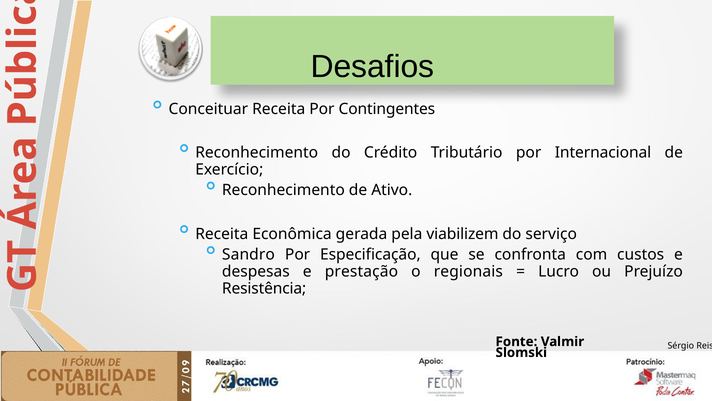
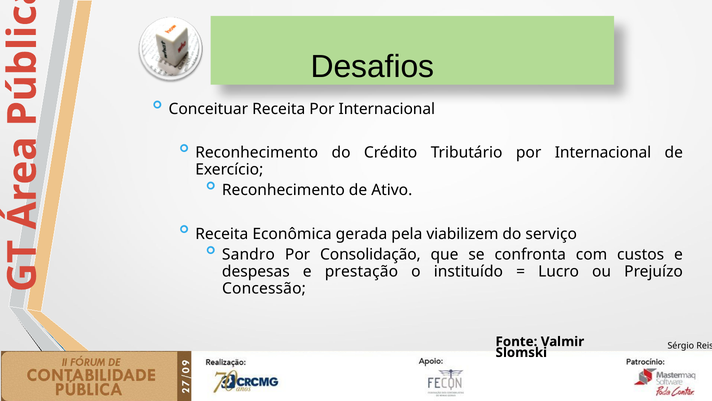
Receita Por Contingentes: Contingentes -> Internacional
Especificação: Especificação -> Consolidação
regionais: regionais -> instituído
Resistência: Resistência -> Concessão
